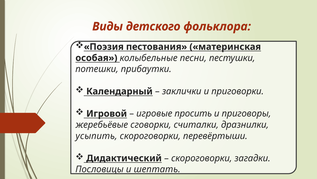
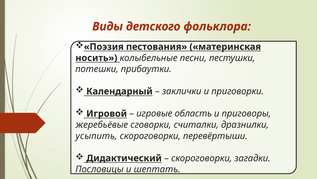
особая: особая -> носить
просить: просить -> область
